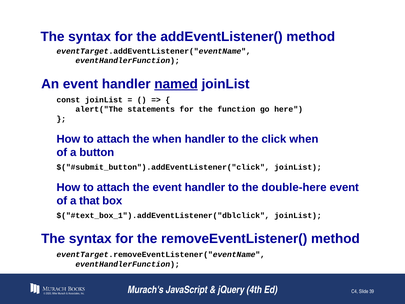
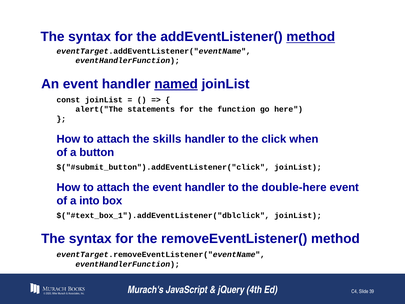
method at (311, 37) underline: none -> present
the when: when -> skills
that: that -> into
